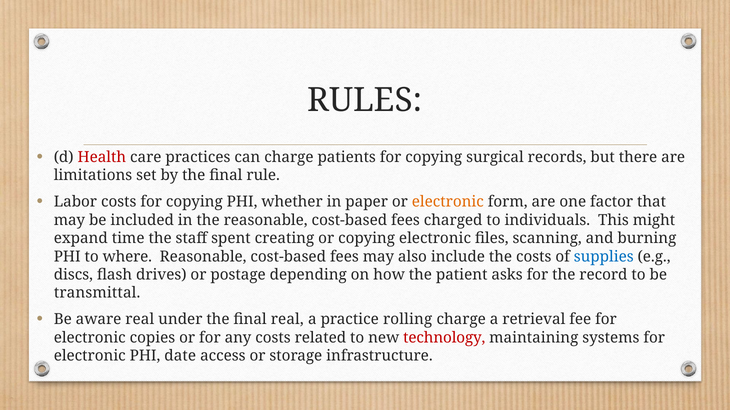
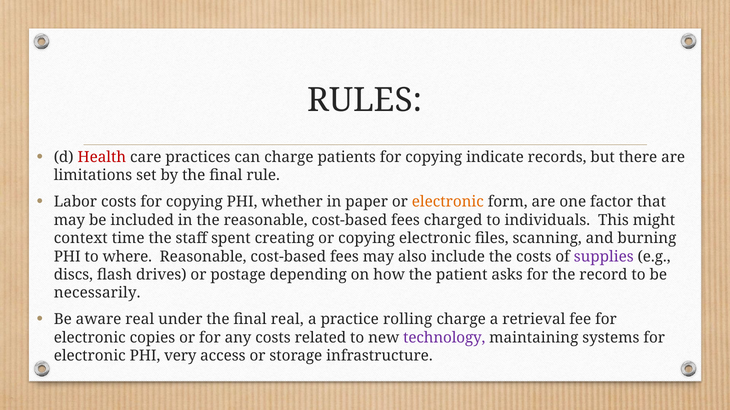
surgical: surgical -> indicate
expand: expand -> context
supplies colour: blue -> purple
transmittal: transmittal -> necessarily
technology colour: red -> purple
date: date -> very
